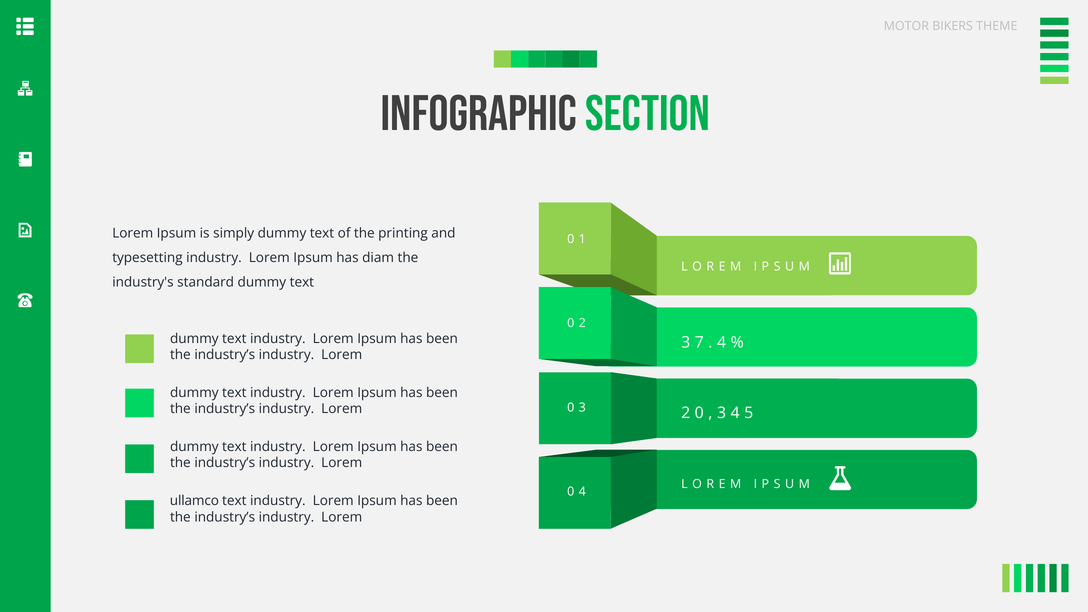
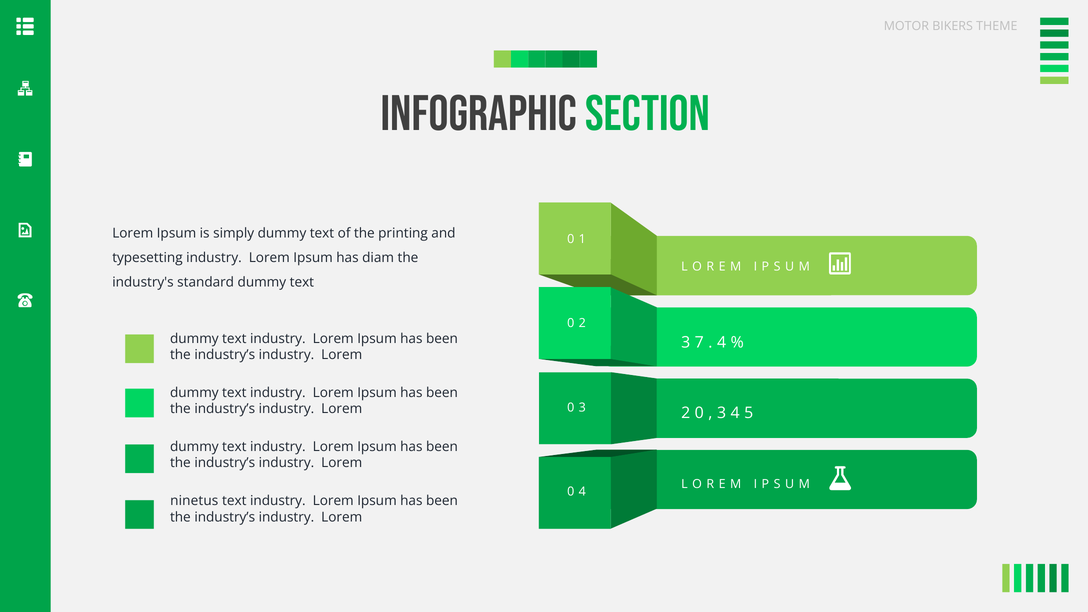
ullamco: ullamco -> ninetus
